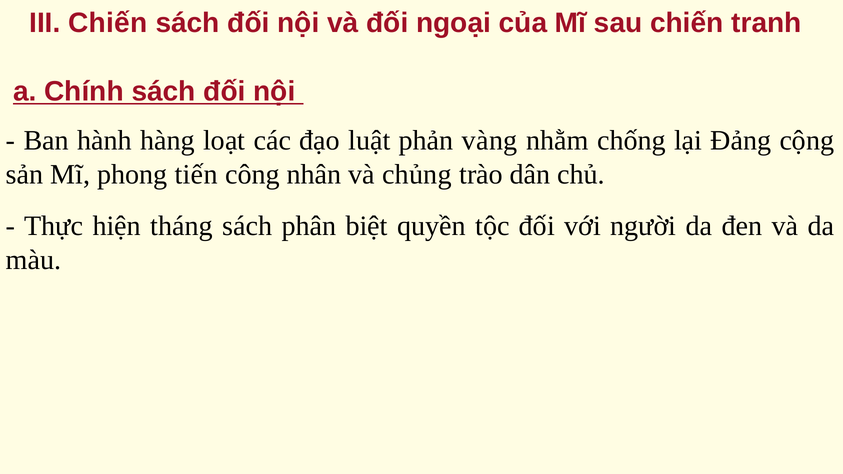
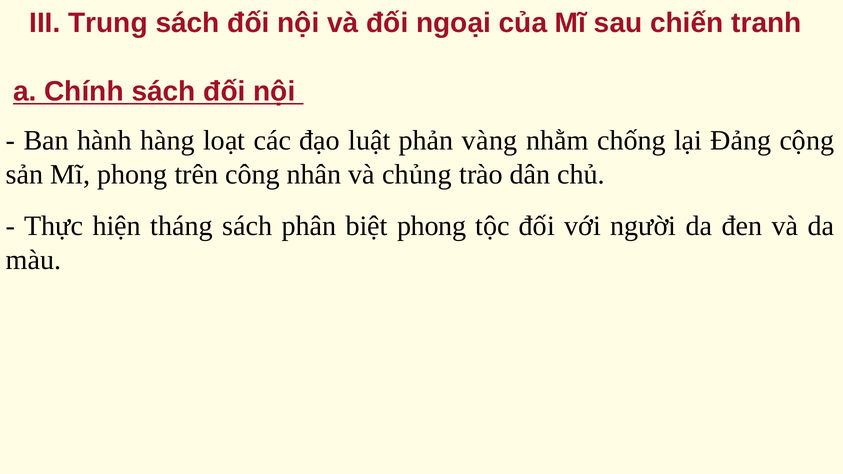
III Chiến: Chiến -> Trung
tiến: tiến -> trên
biệt quyền: quyền -> phong
